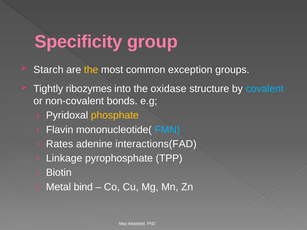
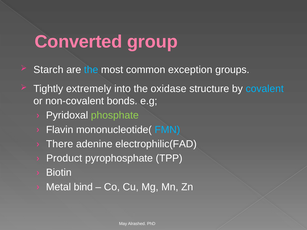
Specificity: Specificity -> Converted
the at (91, 70) colour: yellow -> light blue
ribozymes: ribozymes -> extremely
phosphate colour: yellow -> light green
Rates: Rates -> There
interactions(FAD: interactions(FAD -> electrophilic(FAD
Linkage: Linkage -> Product
